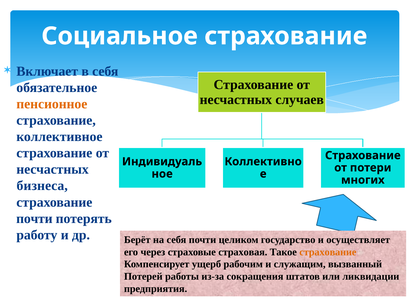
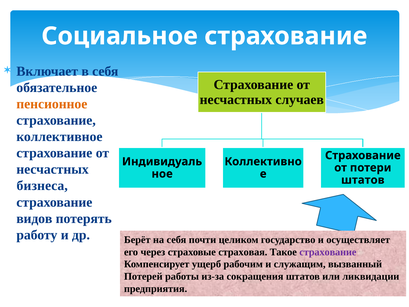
многих at (363, 180): многих -> штатов
почти at (34, 218): почти -> видов
страхование at (328, 252) colour: orange -> purple
